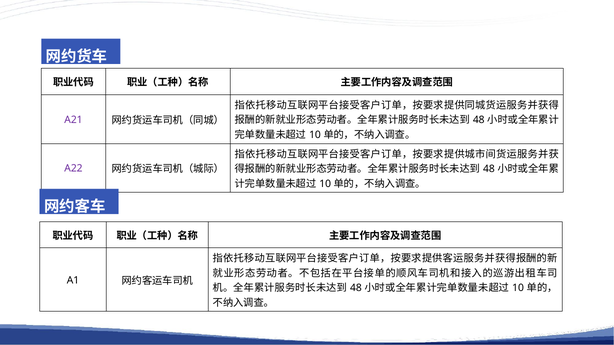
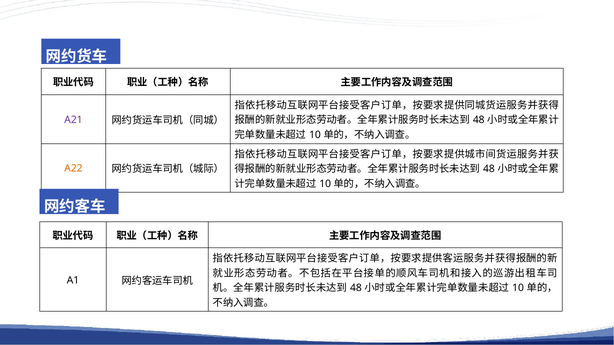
A22 colour: purple -> orange
